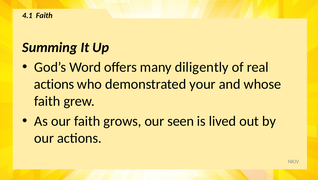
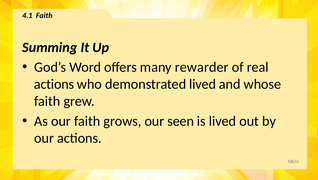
diligently: diligently -> rewarder
demonstrated your: your -> lived
